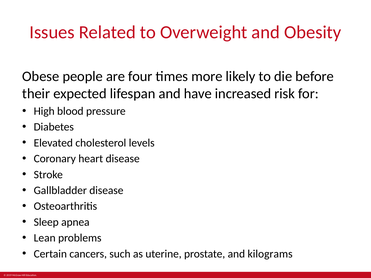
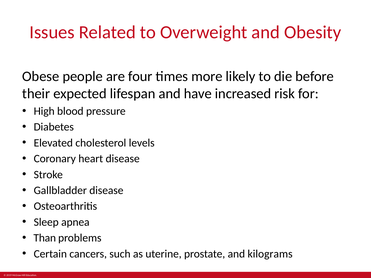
Lean: Lean -> Than
